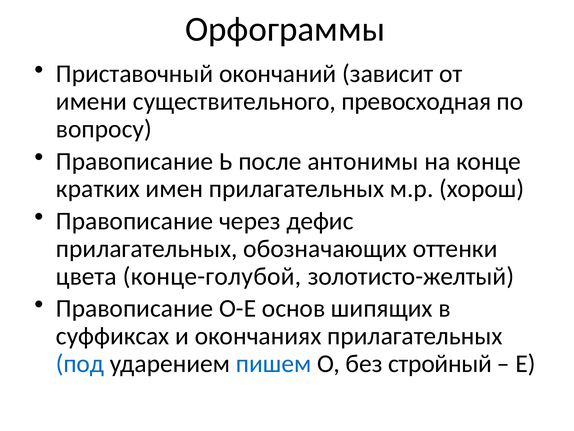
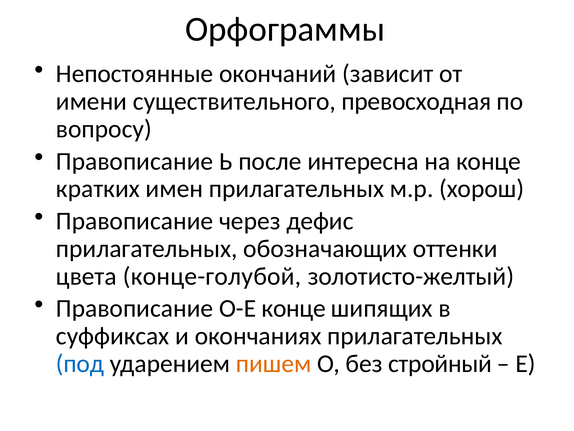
Приставочный: Приставочный -> Непостоянные
антонимы: антонимы -> интересна
О-Е основ: основ -> конце
пишем colour: blue -> orange
